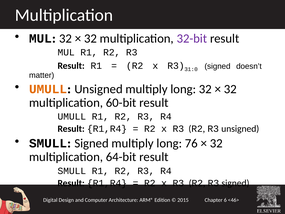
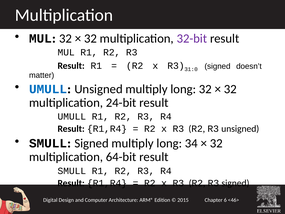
UMULL at (48, 89) colour: orange -> blue
60-bit: 60-bit -> 24-bit
76: 76 -> 34
